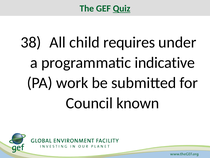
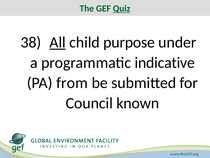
All underline: none -> present
requires: requires -> purpose
work: work -> from
